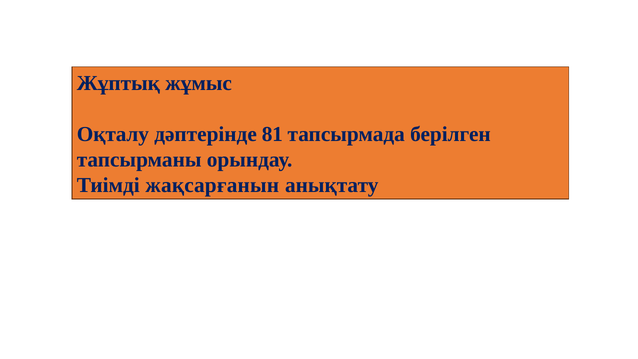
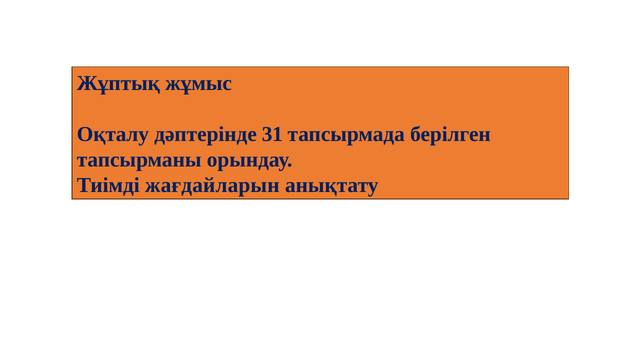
81: 81 -> 31
жақсарғанын: жақсарғанын -> жағдайларын
